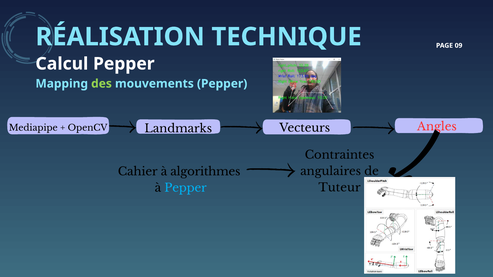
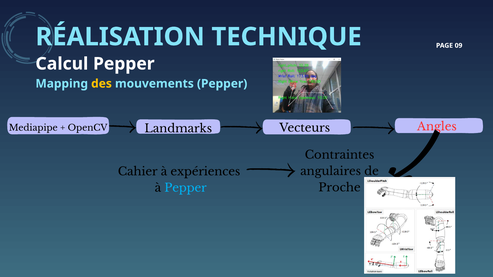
des colour: light green -> yellow
algorithmes: algorithmes -> expériences
Tuteur: Tuteur -> Proche
